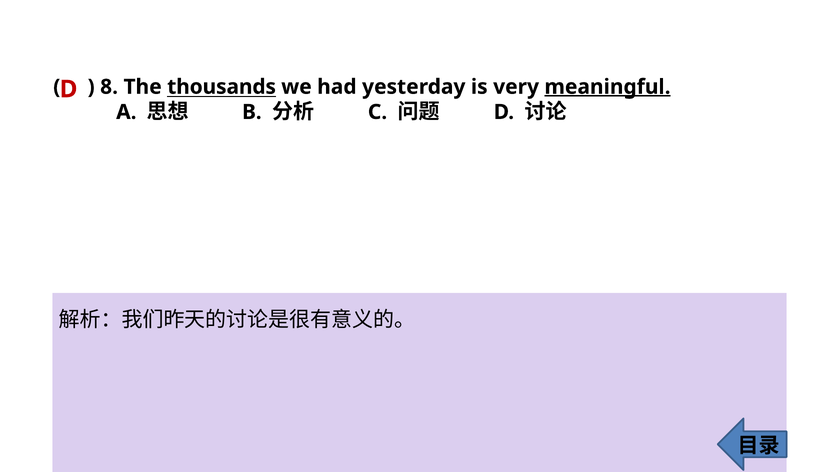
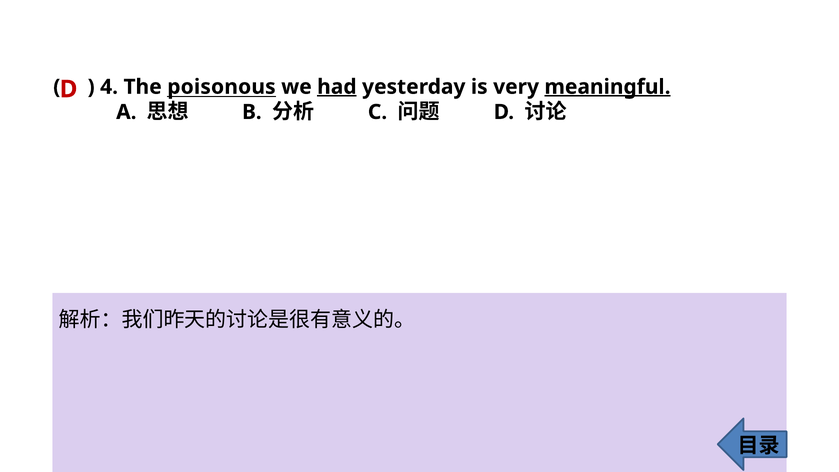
8: 8 -> 4
thousands: thousands -> poisonous
had underline: none -> present
